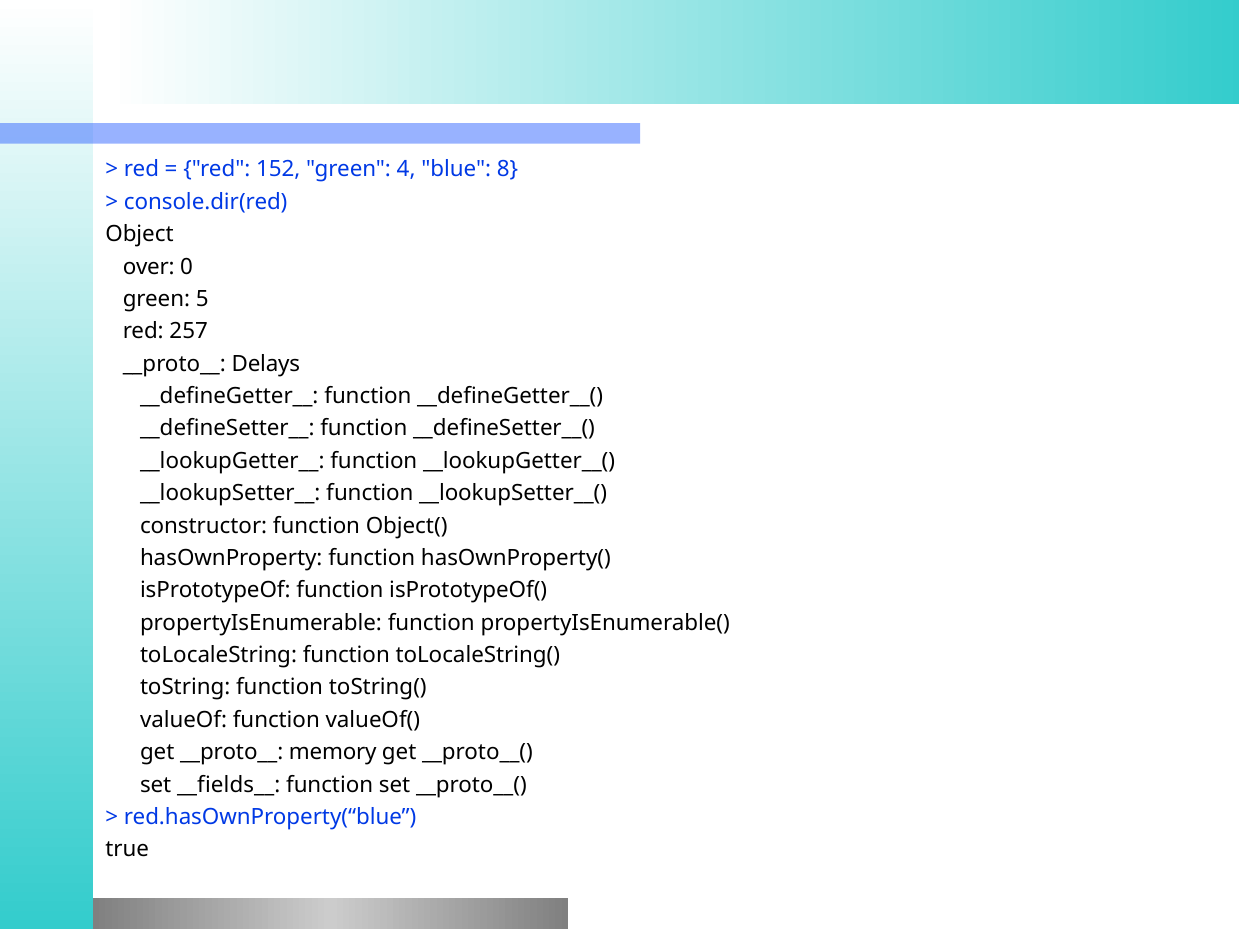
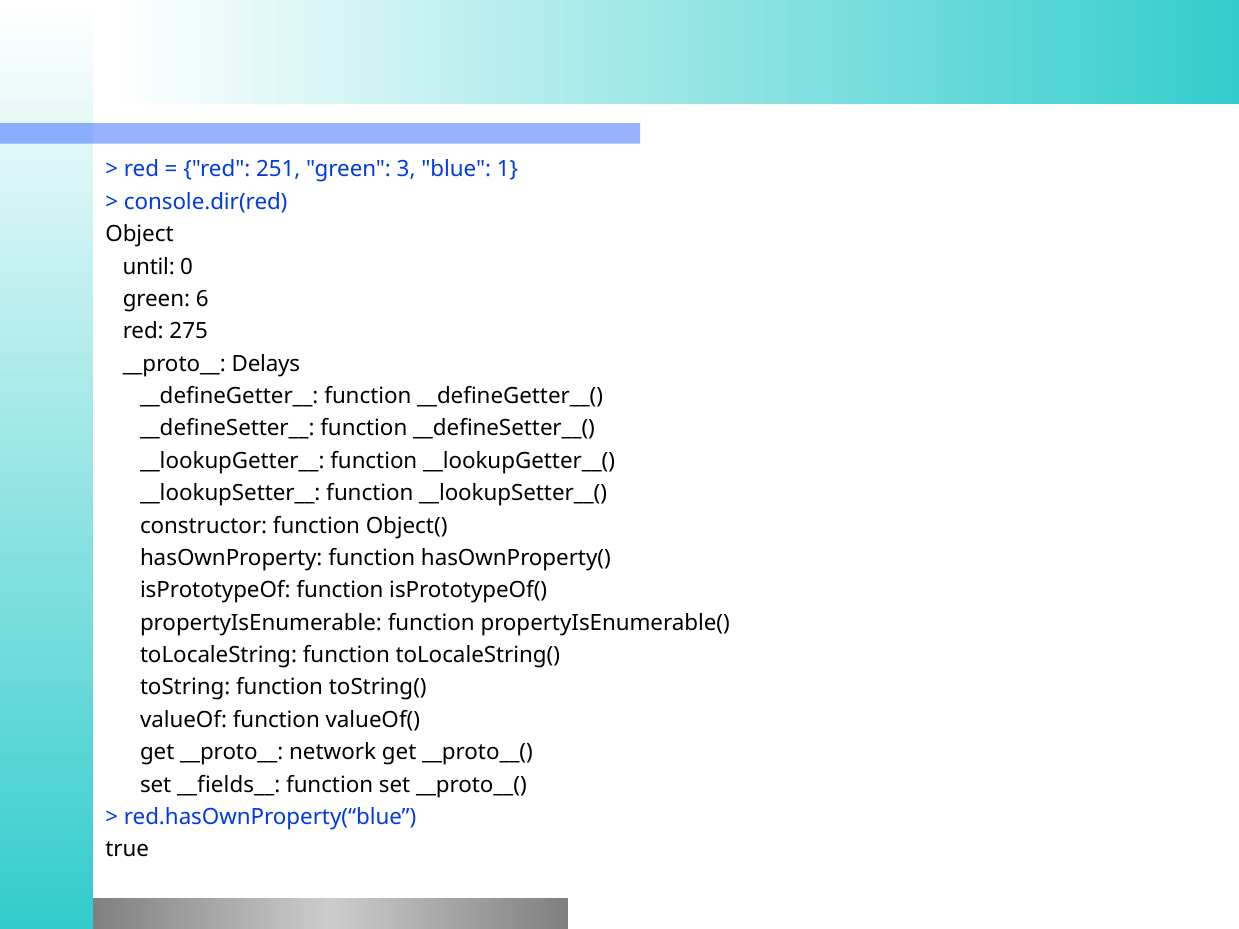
152: 152 -> 251
4: 4 -> 3
8: 8 -> 1
over: over -> until
5: 5 -> 6
257: 257 -> 275
memory: memory -> network
